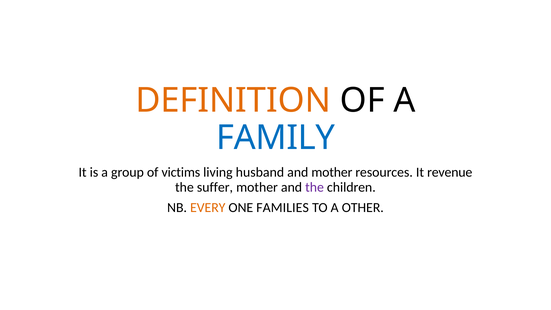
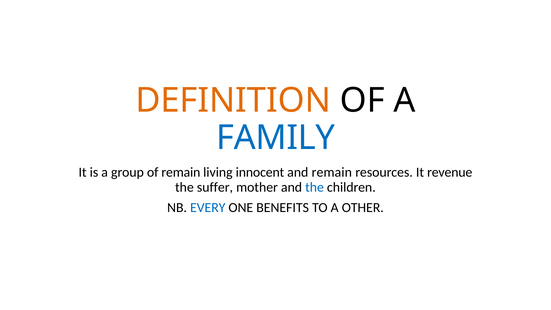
of victims: victims -> remain
husband: husband -> innocent
and mother: mother -> remain
the at (315, 187) colour: purple -> blue
EVERY colour: orange -> blue
FAMILIES: FAMILIES -> BENEFITS
